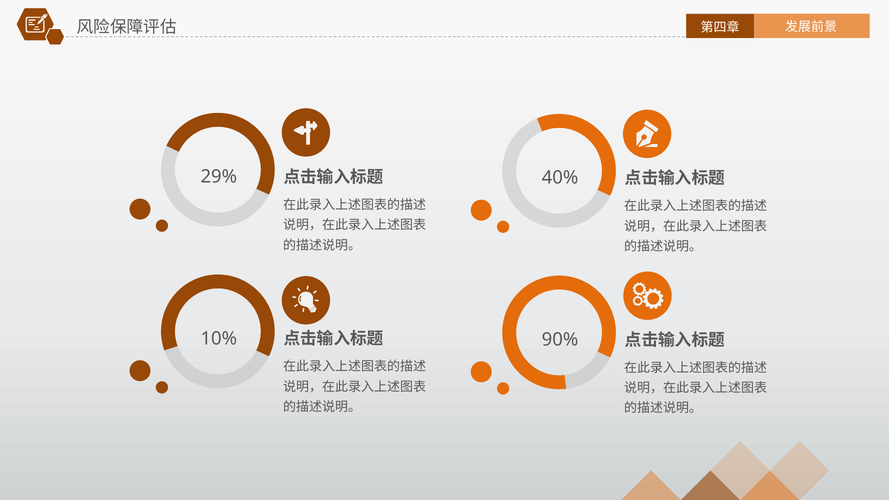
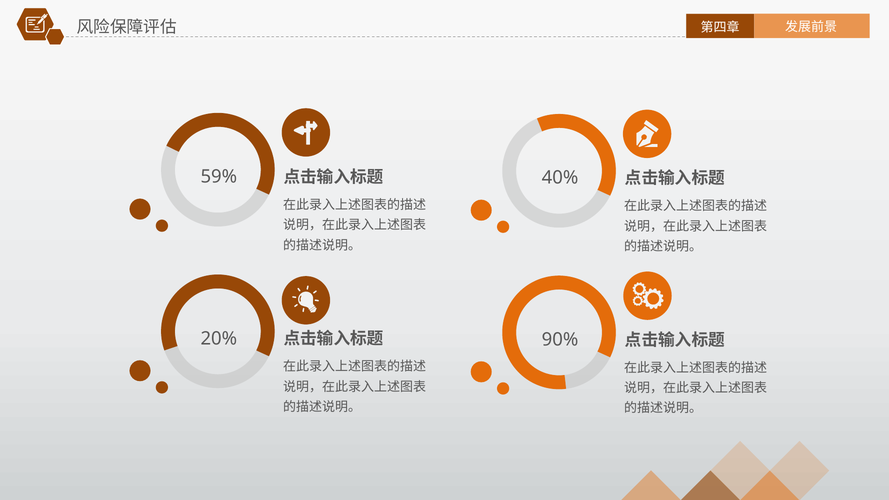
29%: 29% -> 59%
10%: 10% -> 20%
